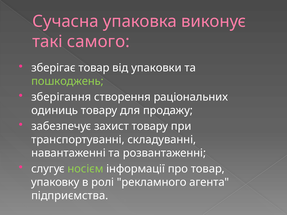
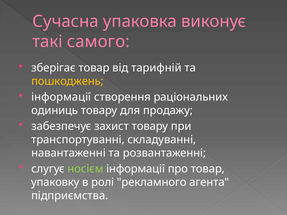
упаковки: упаковки -> тарифній
пошкоджень colour: light green -> yellow
зберігання at (61, 97): зберігання -> інформації
